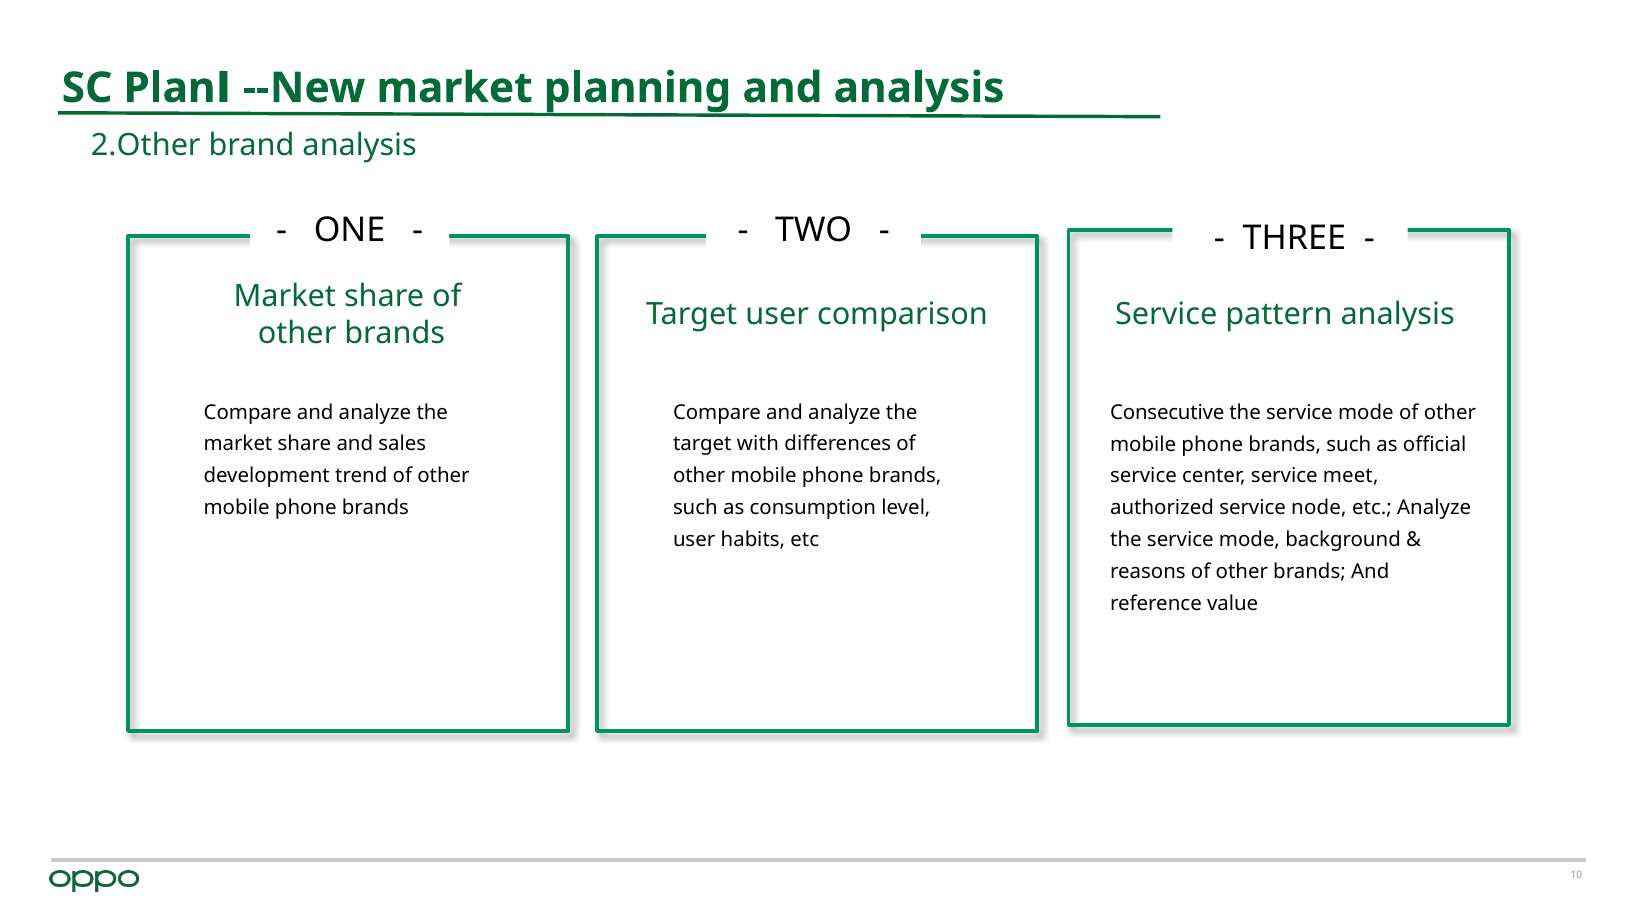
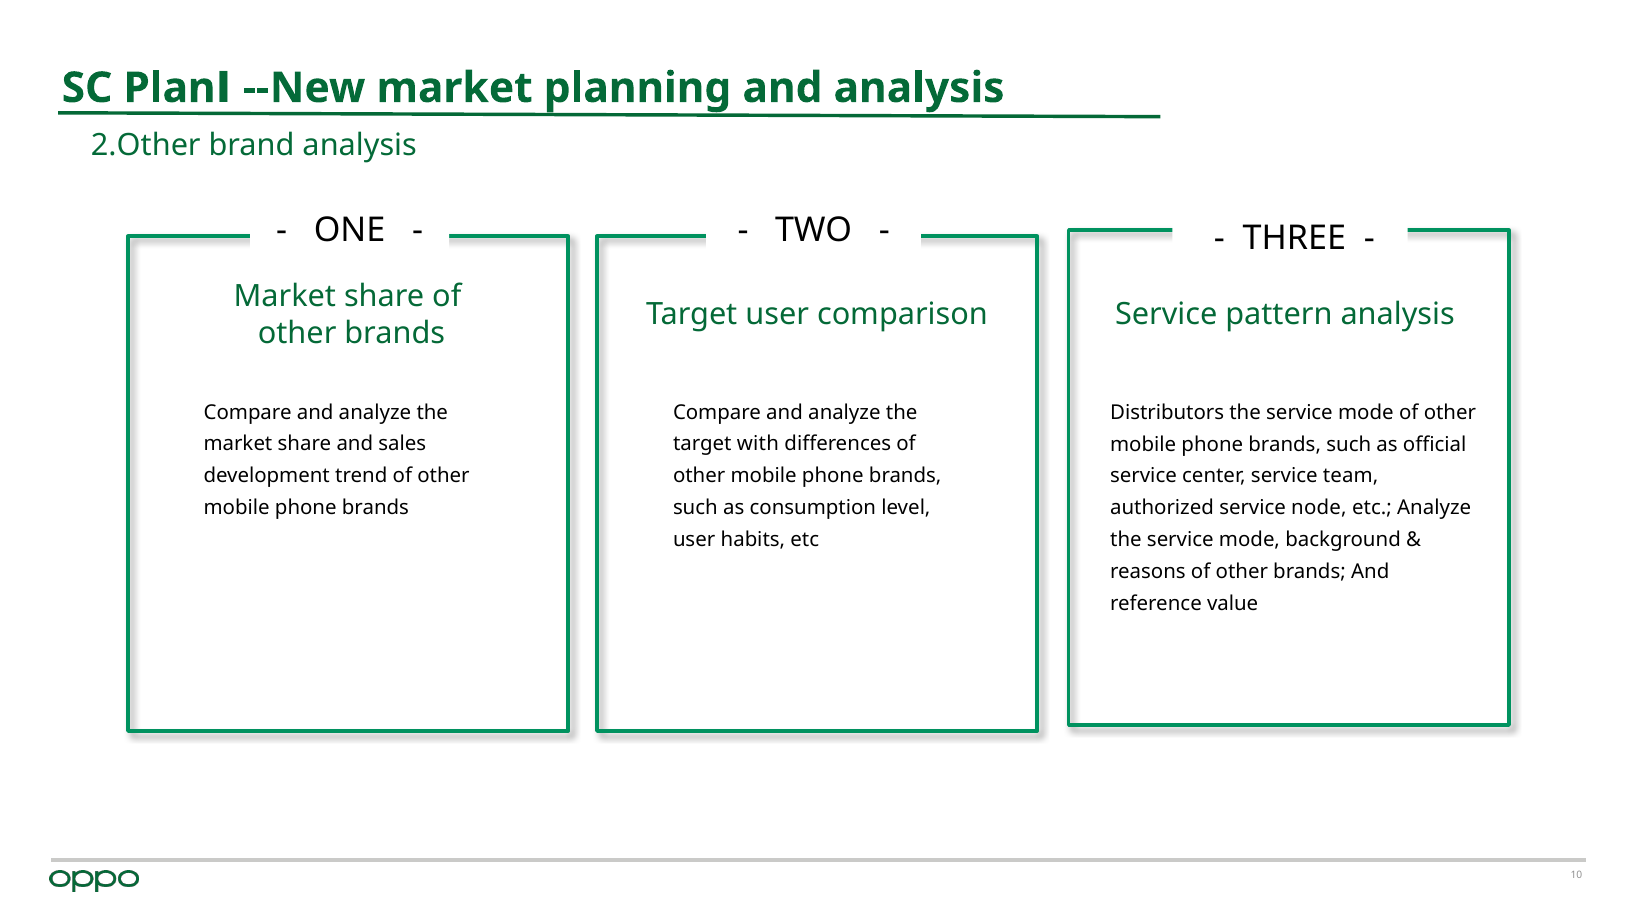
Consecutive: Consecutive -> Distributors
meet: meet -> team
